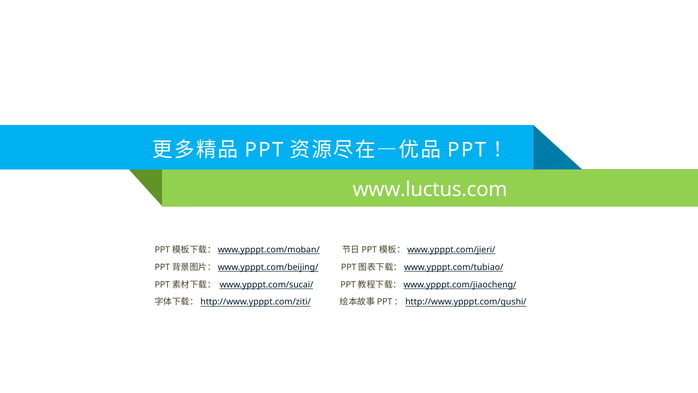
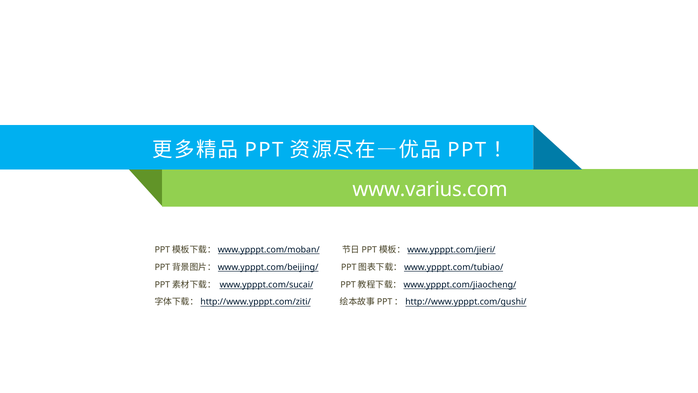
www.luctus.com: www.luctus.com -> www.varius.com
